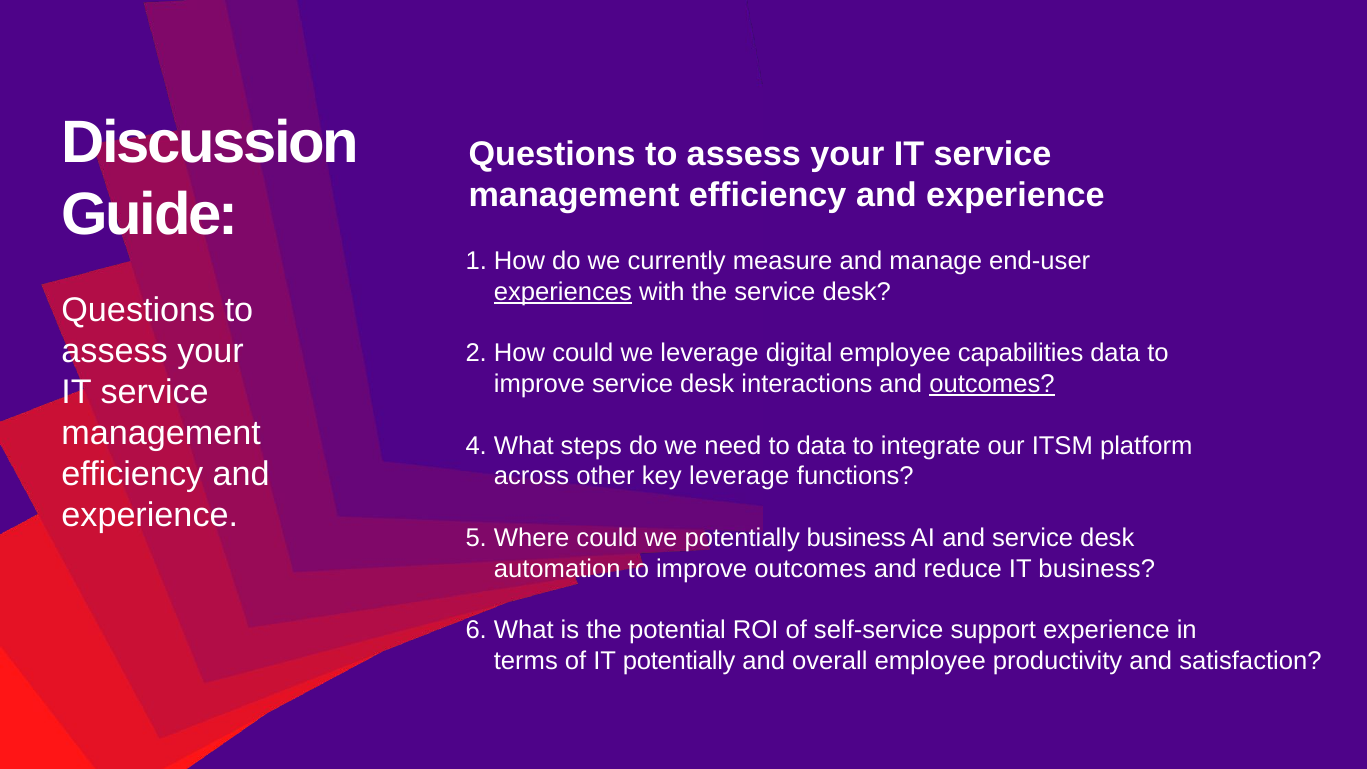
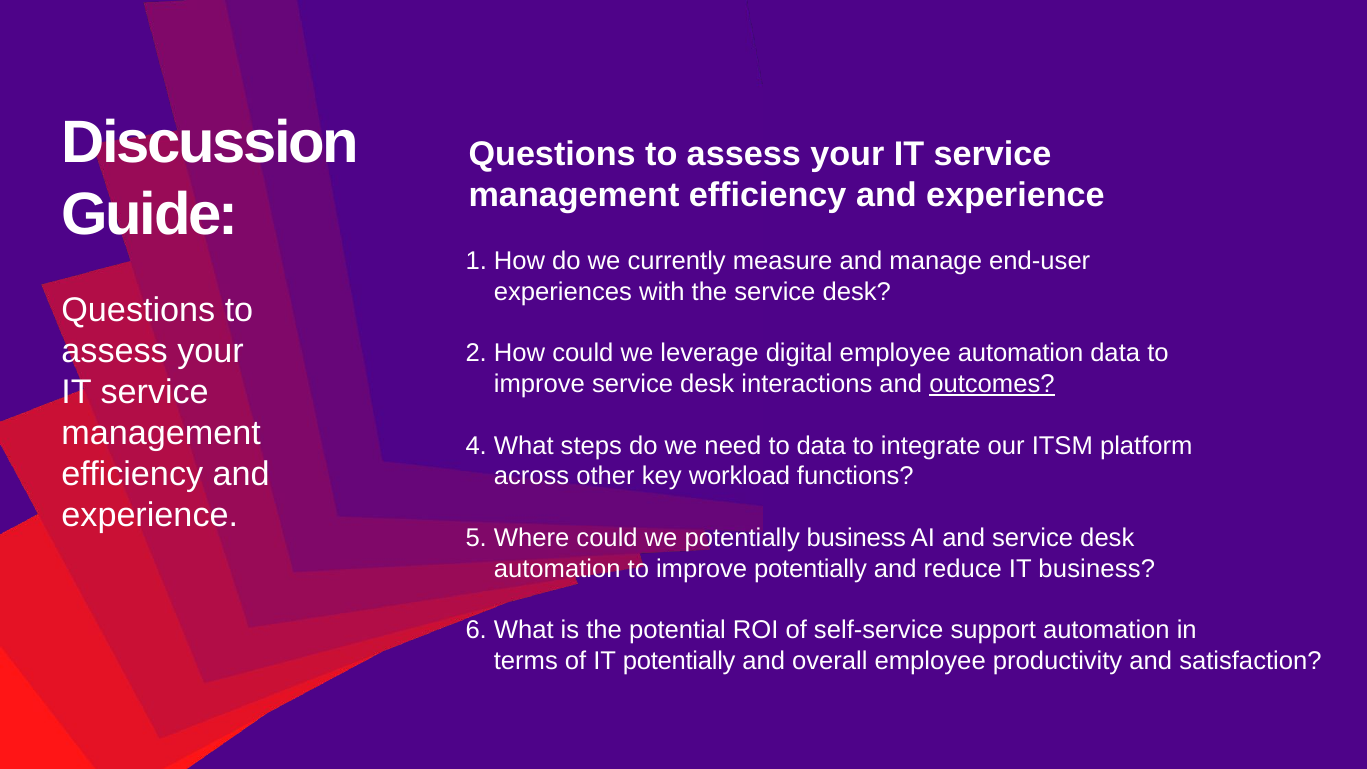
experiences underline: present -> none
employee capabilities: capabilities -> automation
key leverage: leverage -> workload
improve outcomes: outcomes -> potentially
support experience: experience -> automation
